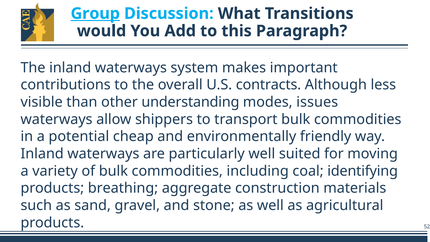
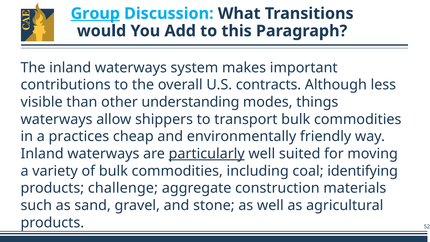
issues: issues -> things
potential: potential -> practices
particularly underline: none -> present
breathing: breathing -> challenge
